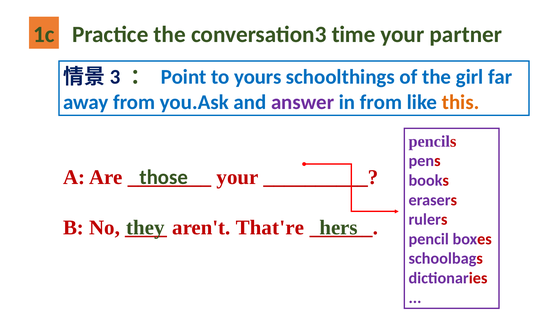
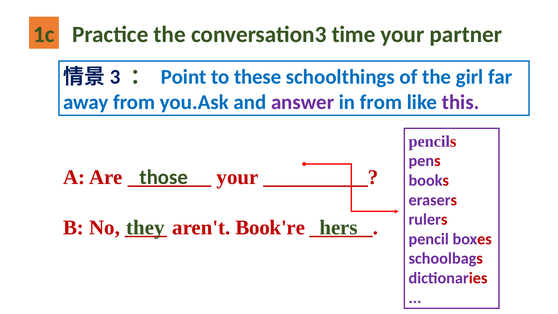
yours: yours -> these
this colour: orange -> purple
That're: That're -> Book're
